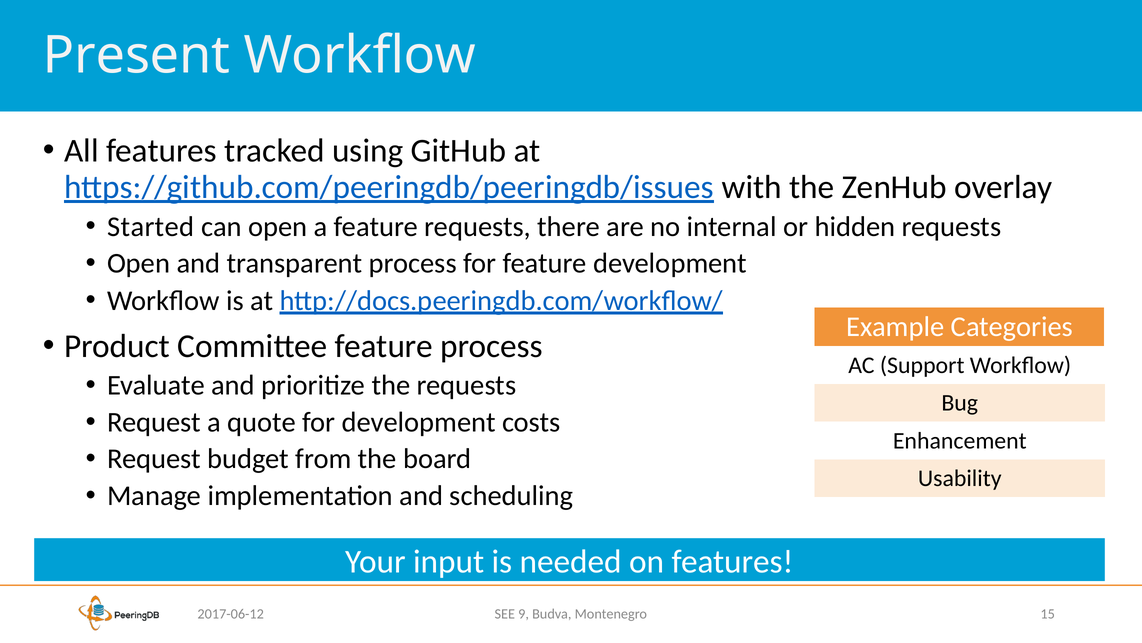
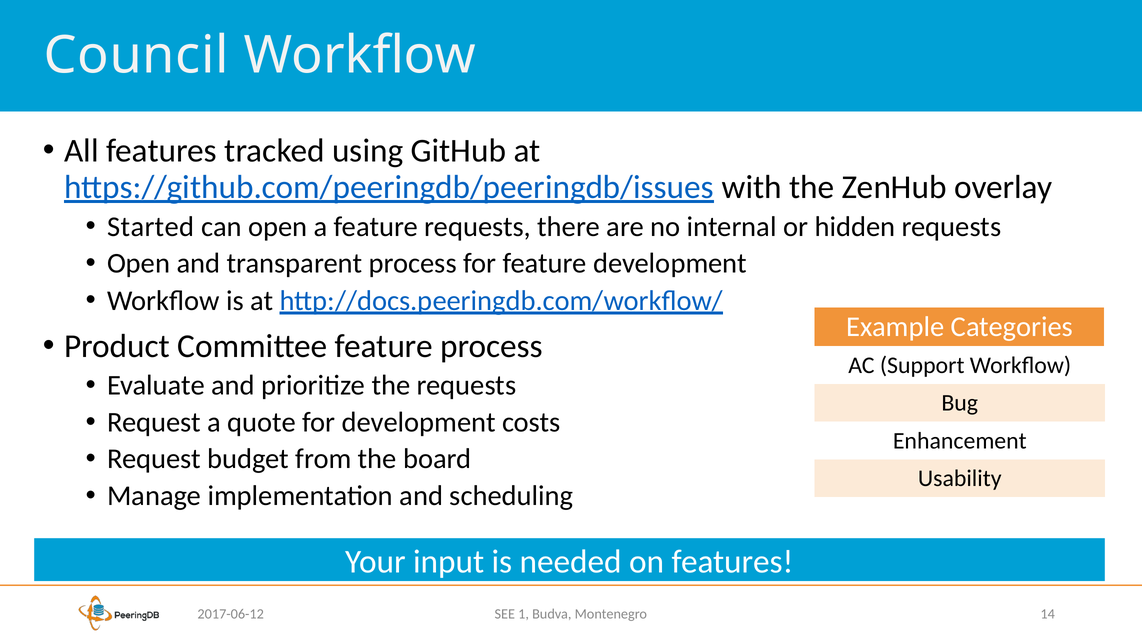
Present: Present -> Council
9: 9 -> 1
15: 15 -> 14
